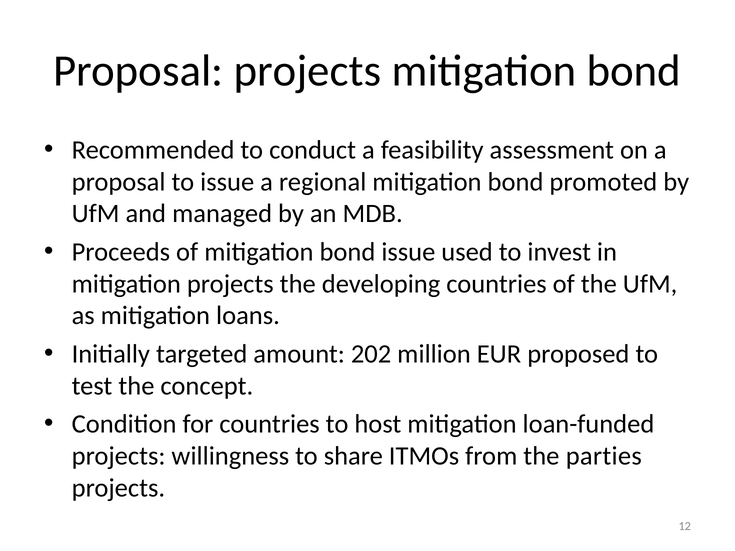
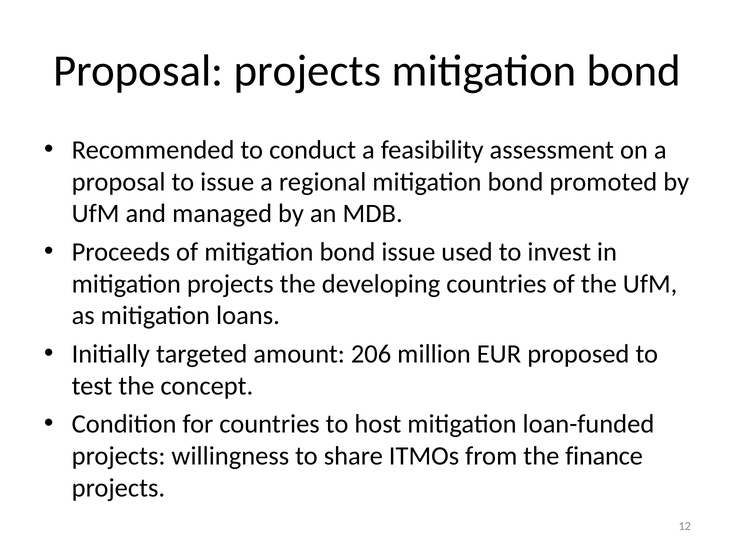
202: 202 -> 206
parties: parties -> finance
